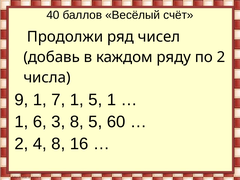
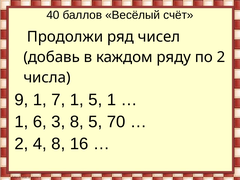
60: 60 -> 70
